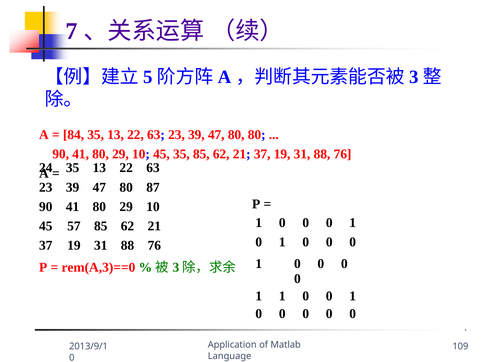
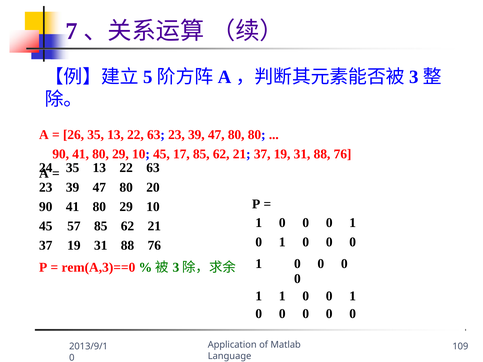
84: 84 -> 26
45 35: 35 -> 17
87: 87 -> 20
